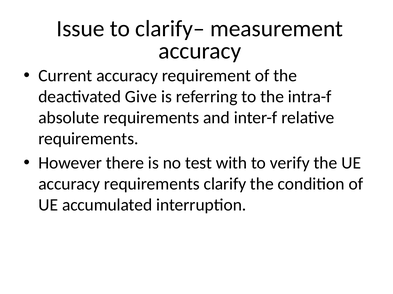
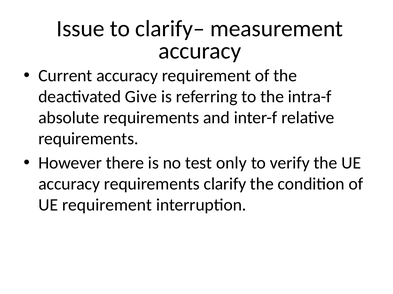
with: with -> only
UE accumulated: accumulated -> requirement
